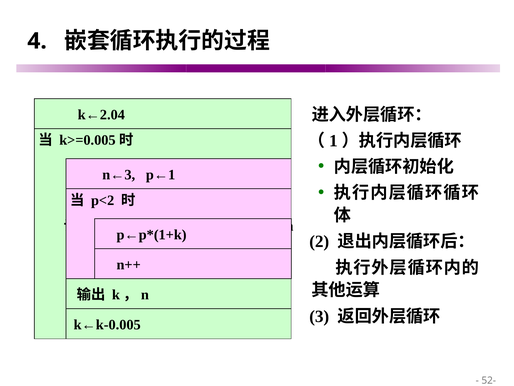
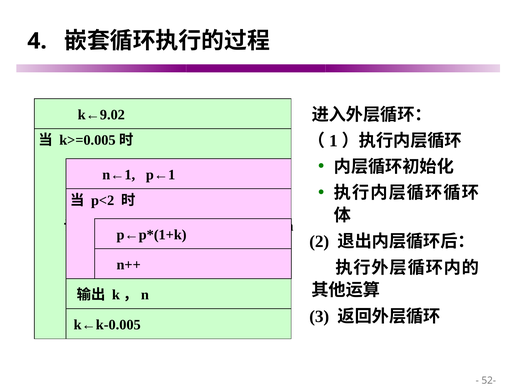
k←2.04: k←2.04 -> k←9.02
n←3: n←3 -> n←1
